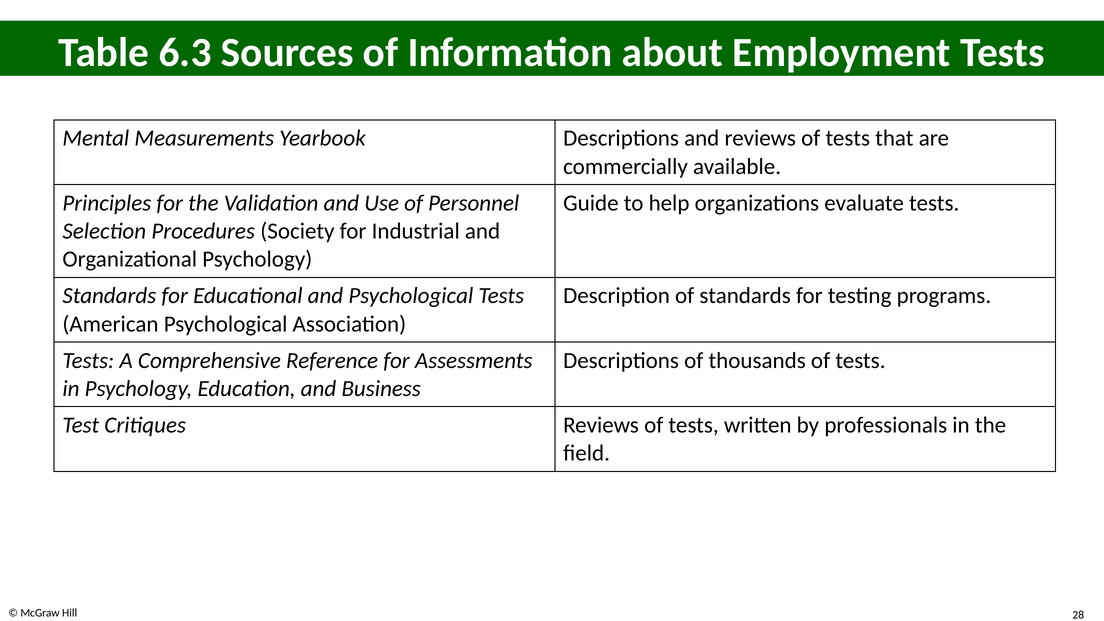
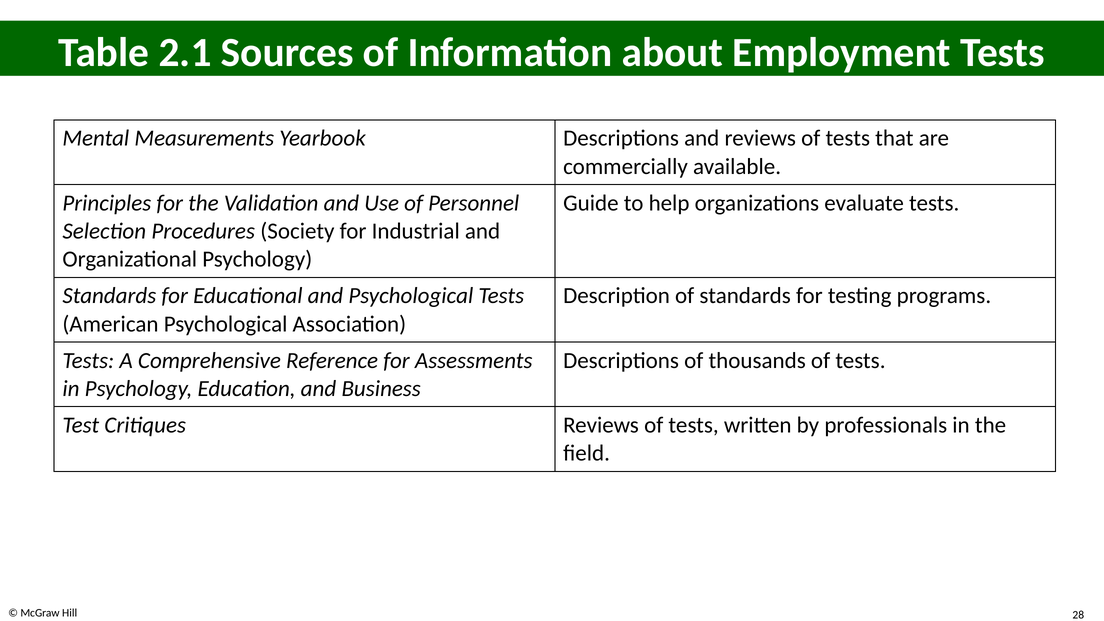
6.3: 6.3 -> 2.1
